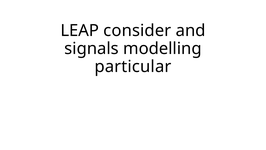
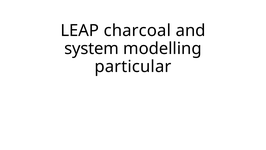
consider: consider -> charcoal
signals: signals -> system
